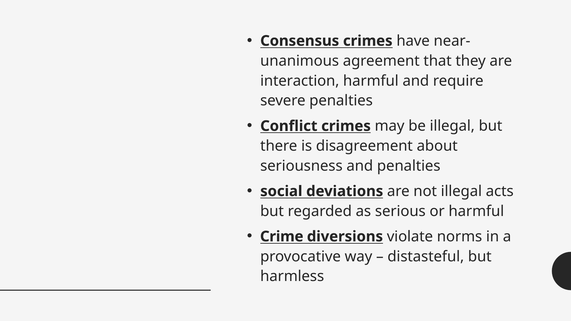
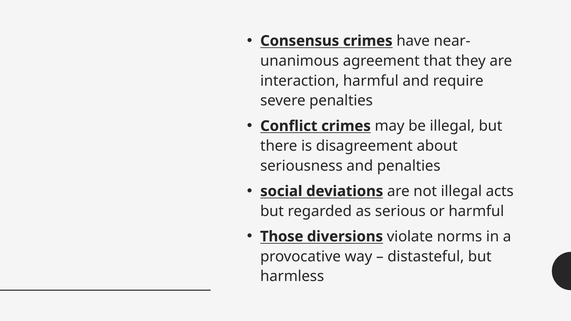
Crime: Crime -> Those
